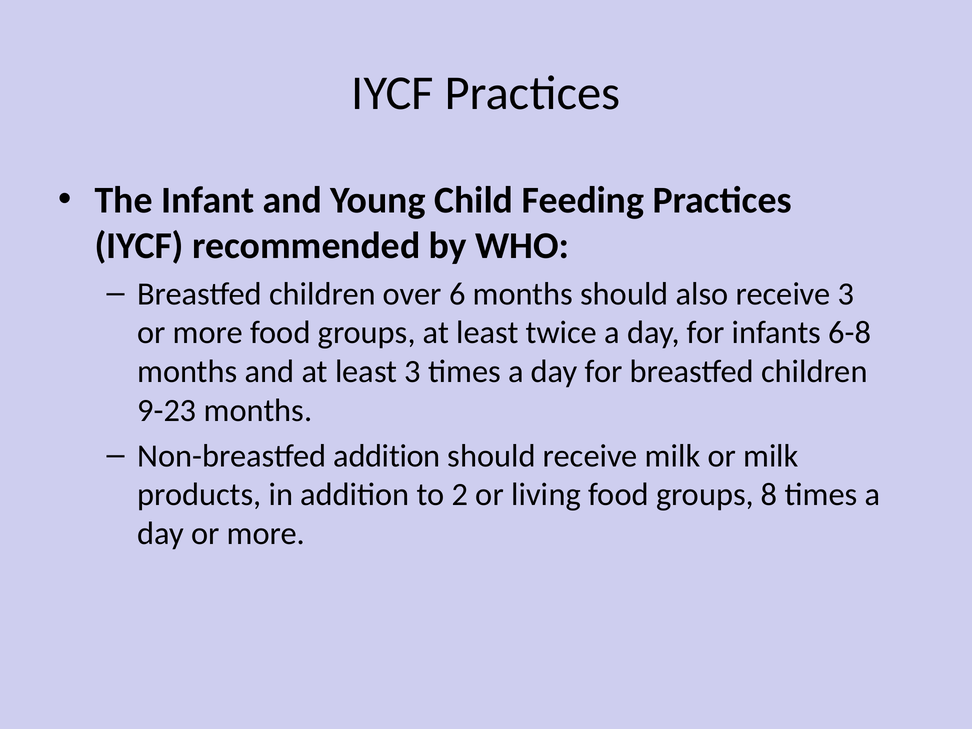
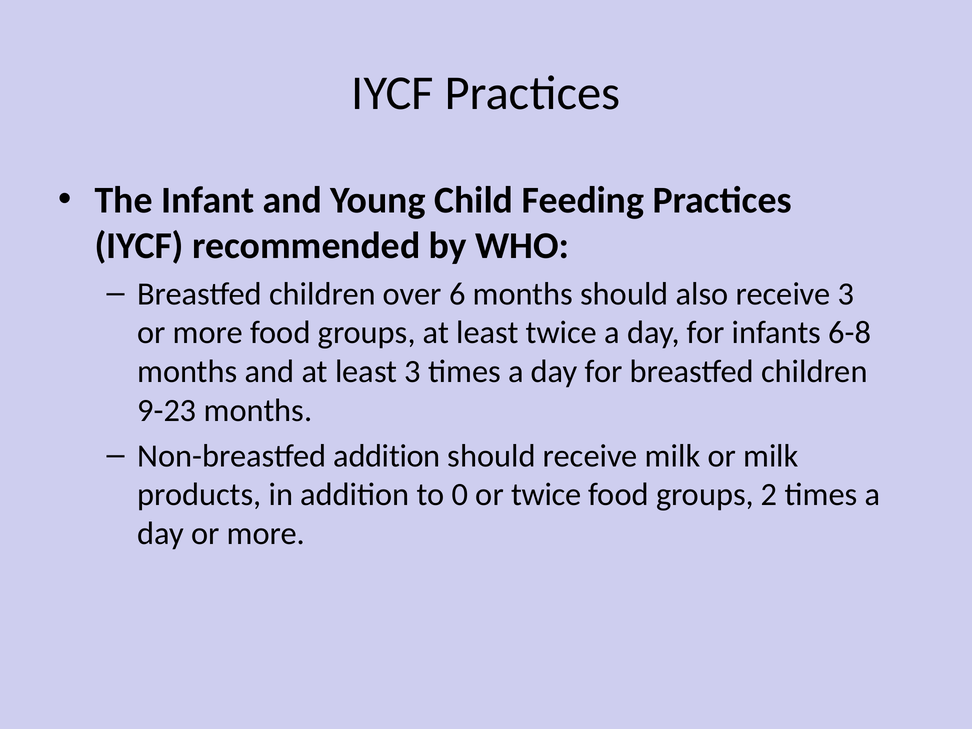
2: 2 -> 0
or living: living -> twice
8: 8 -> 2
